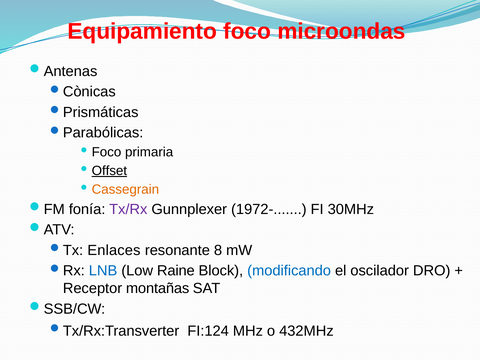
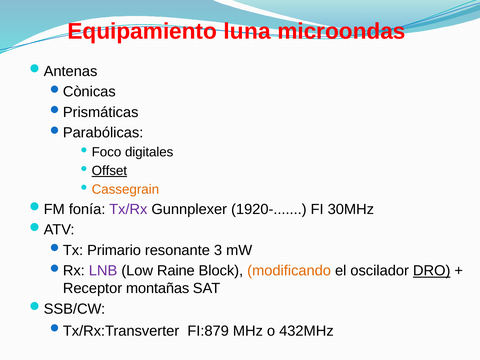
Equipamiento foco: foco -> luna
primaria: primaria -> digitales
1972-: 1972- -> 1920-
Enlaces: Enlaces -> Primario
8: 8 -> 3
LNB colour: blue -> purple
modificando colour: blue -> orange
DRO underline: none -> present
FI:124: FI:124 -> FI:879
